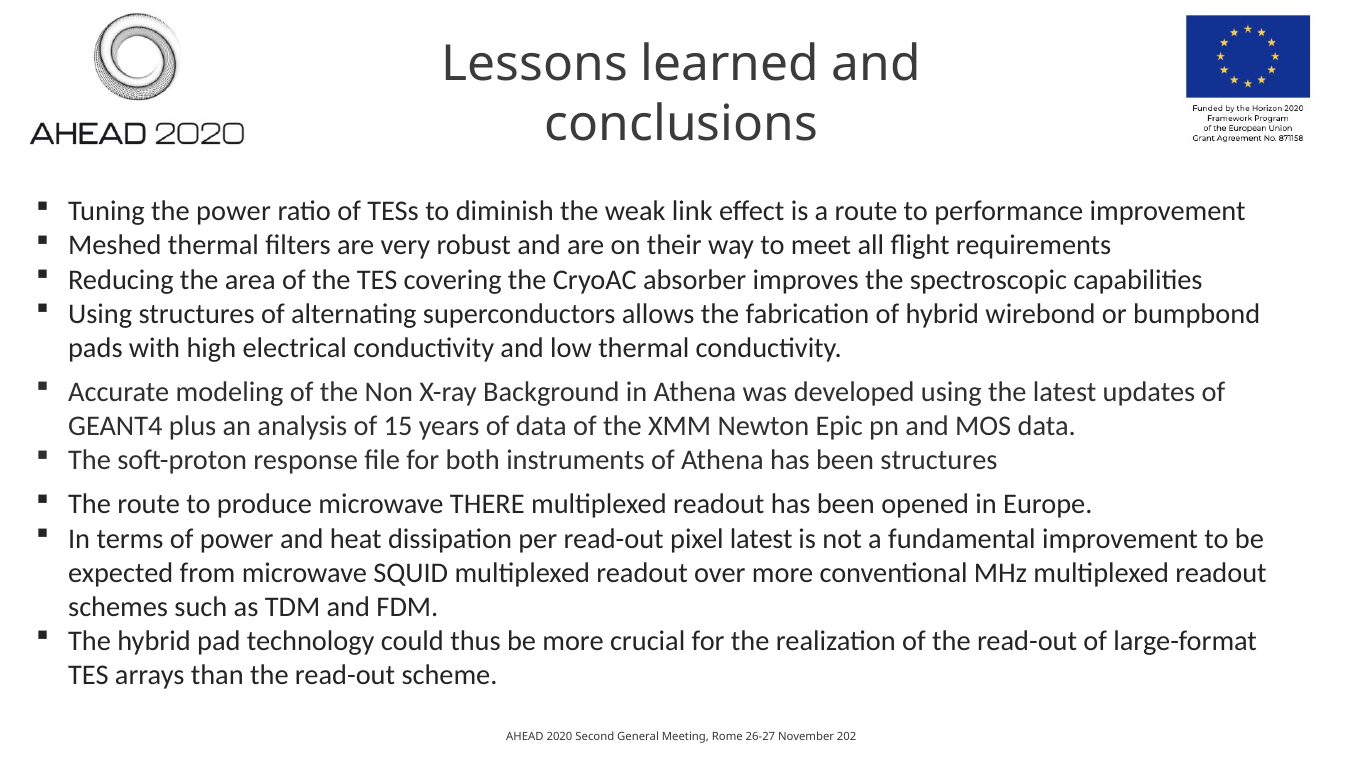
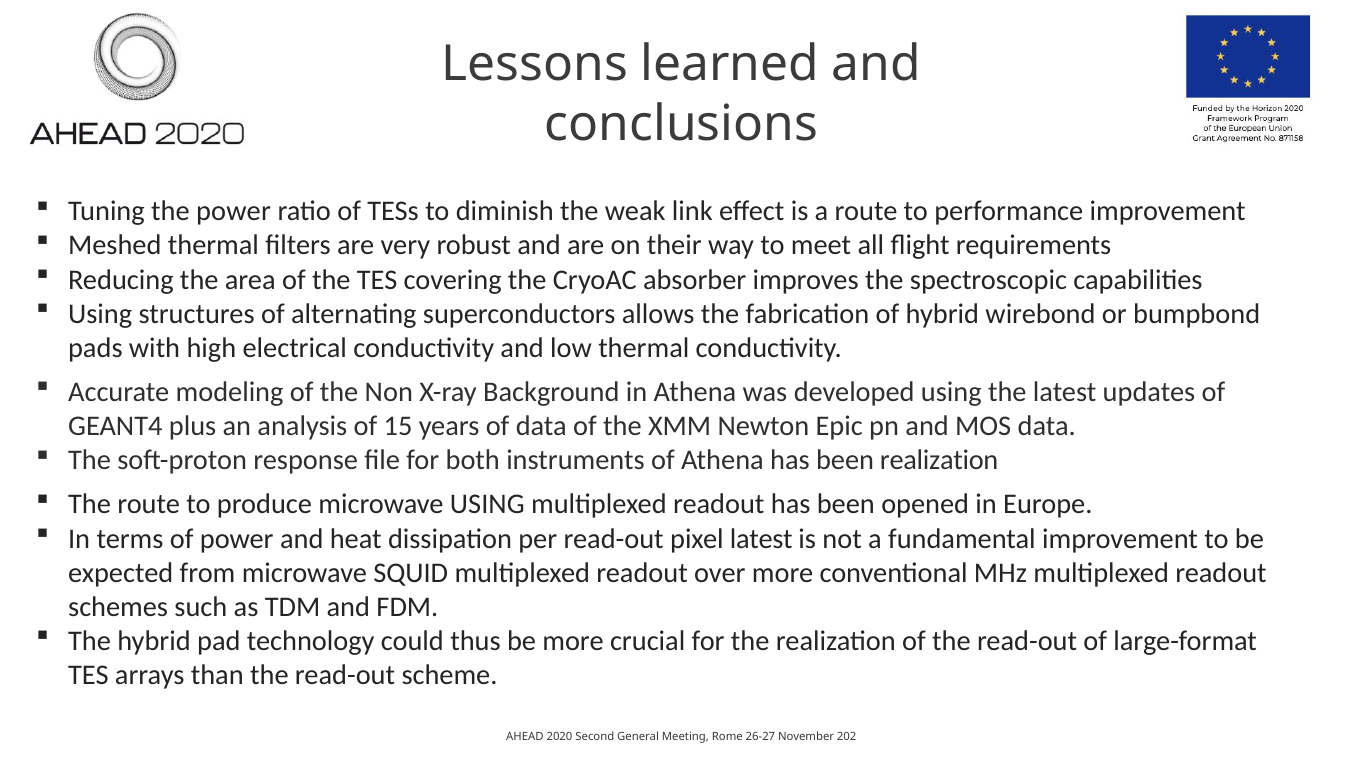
been structures: structures -> realization
microwave THERE: THERE -> USING
